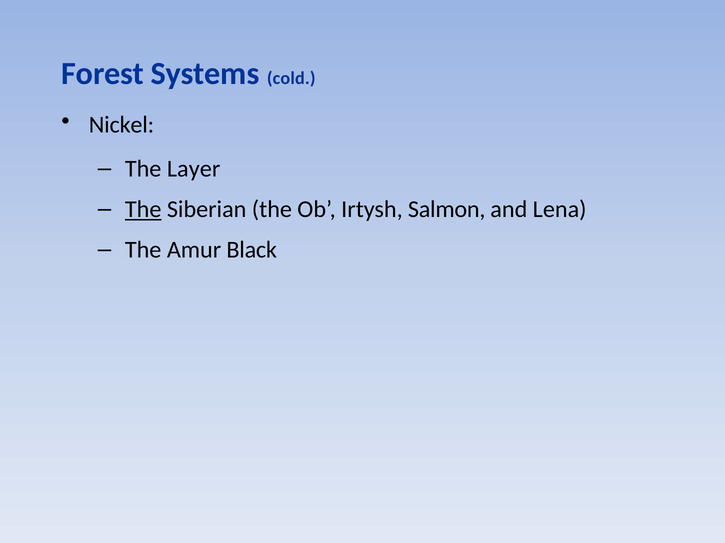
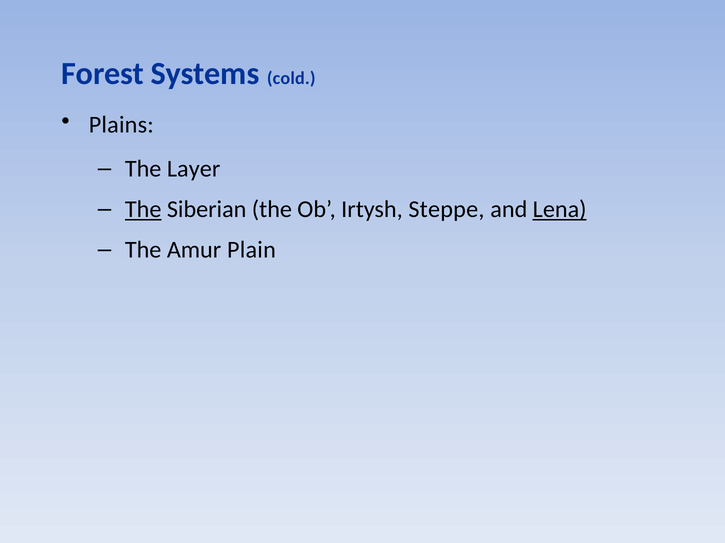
Nickel: Nickel -> Plains
Salmon: Salmon -> Steppe
Lena underline: none -> present
Black: Black -> Plain
